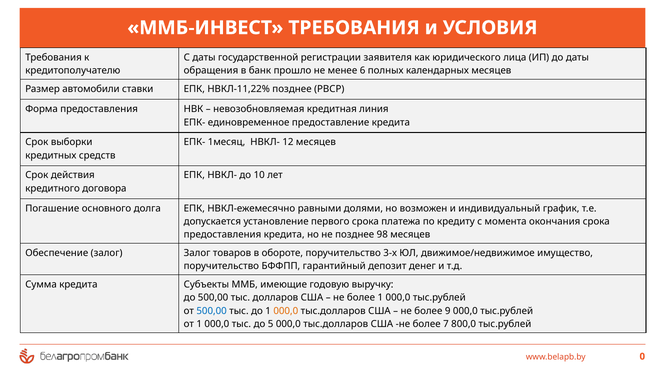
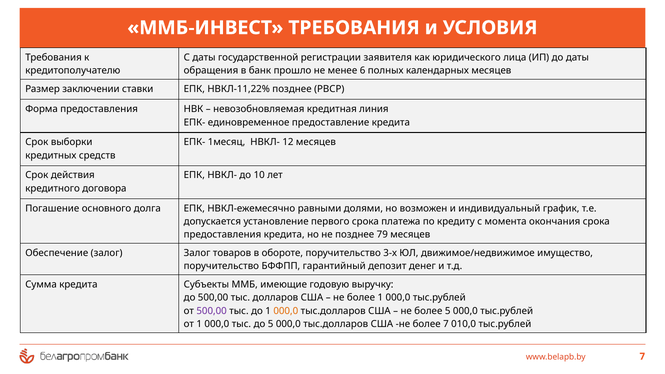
автомобили: автомобили -> заключении
98: 98 -> 79
500,00 at (212, 311) colour: blue -> purple
более 9: 9 -> 5
800,0: 800,0 -> 010,0
0 at (642, 357): 0 -> 7
